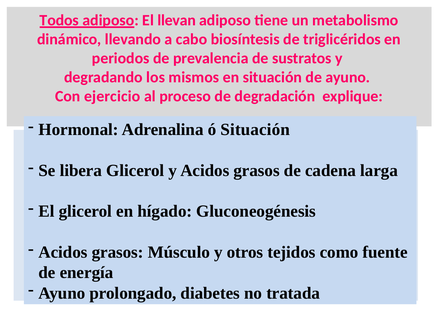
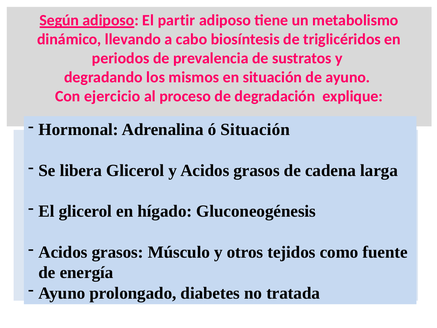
Todos: Todos -> Según
llevan: llevan -> partir
